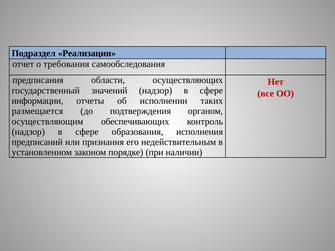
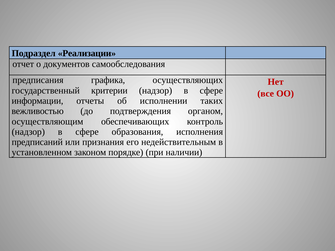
требования: требования -> документов
области: области -> графика
значений: значений -> критерии
размещается: размещается -> вежливостью
